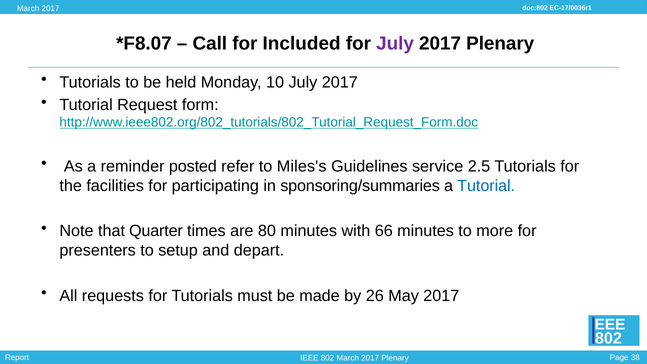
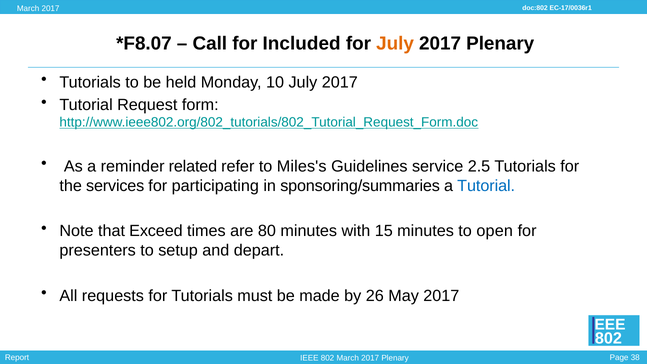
July at (395, 43) colour: purple -> orange
posted: posted -> related
facilities: facilities -> services
Quarter: Quarter -> Exceed
66: 66 -> 15
more: more -> open
